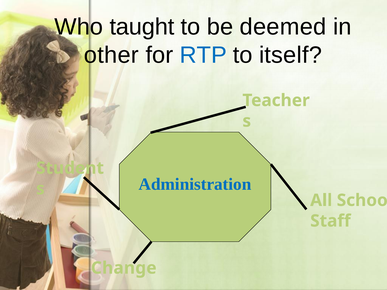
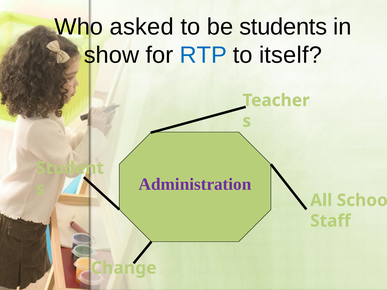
taught: taught -> asked
deemed: deemed -> students
other: other -> show
Administration colour: blue -> purple
